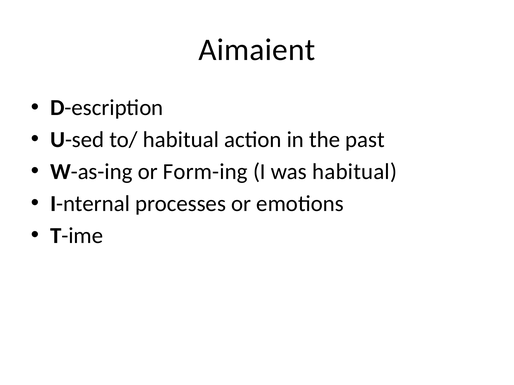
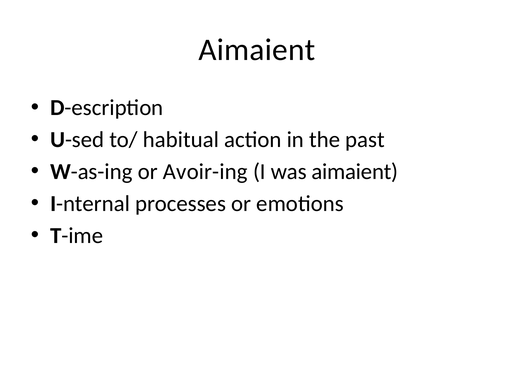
Form-ing: Form-ing -> Avoir-ing
was habitual: habitual -> aimaient
